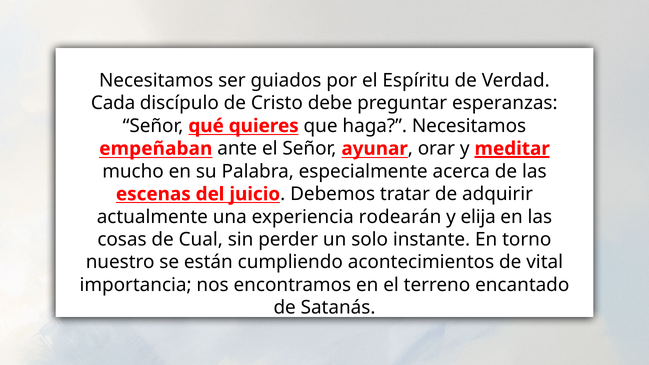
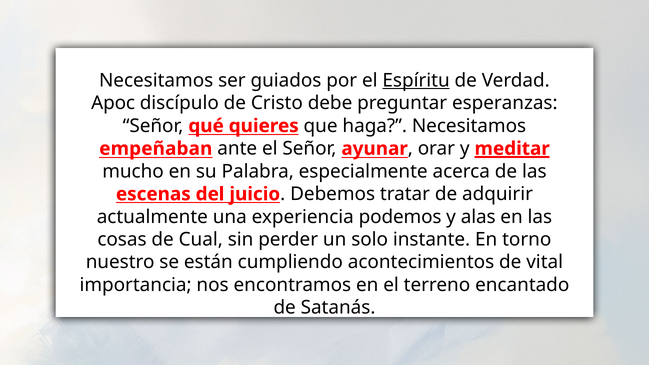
Espíritu underline: none -> present
Cada: Cada -> Apoc
rodearán: rodearán -> podemos
elija: elija -> alas
